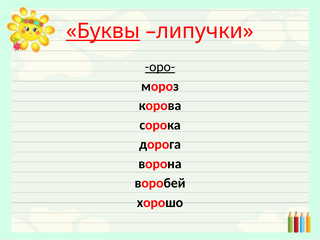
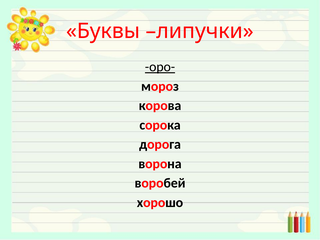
Буквы underline: present -> none
